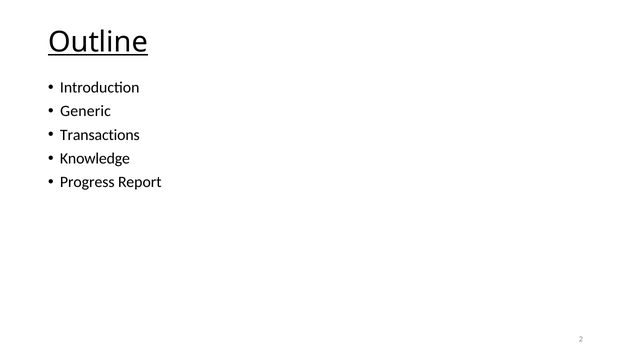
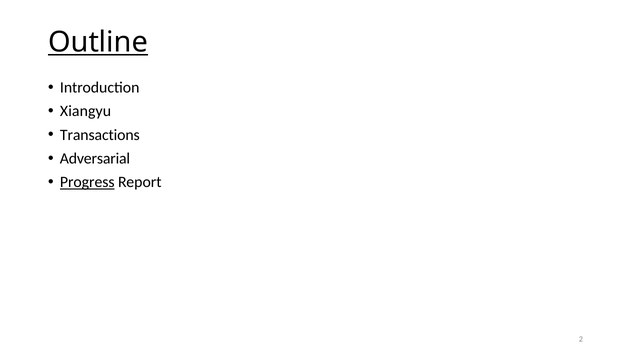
Generic: Generic -> Xiangyu
Knowledge: Knowledge -> Adversarial
Progress underline: none -> present
